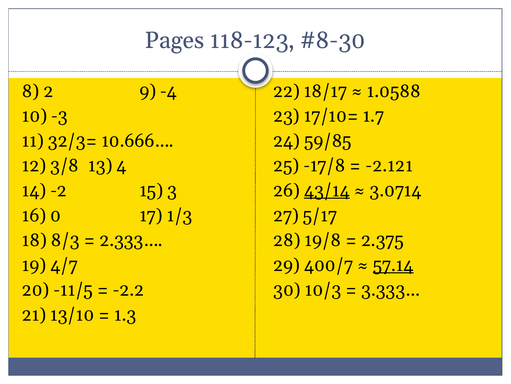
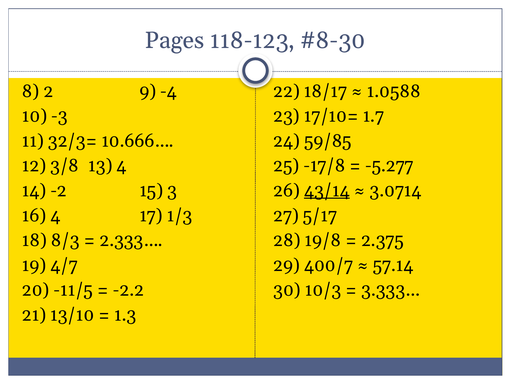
-2.121: -2.121 -> -5.277
16 0: 0 -> 4
57.14 underline: present -> none
